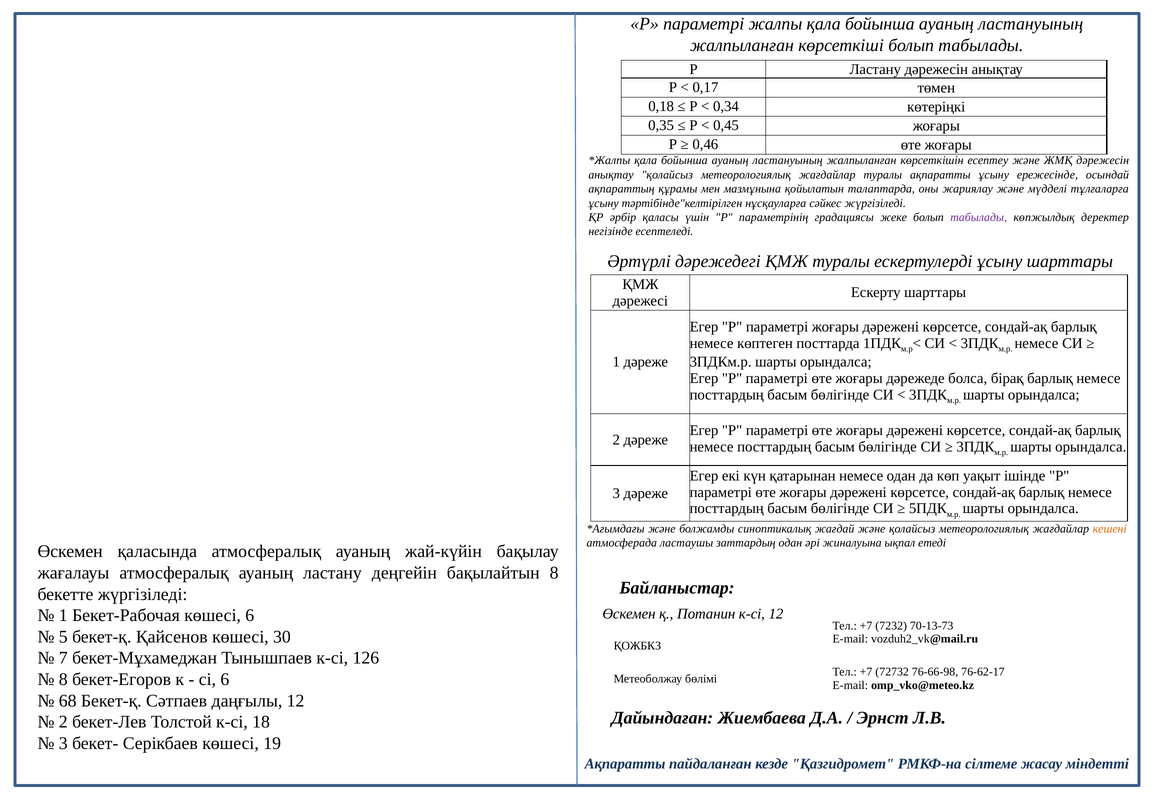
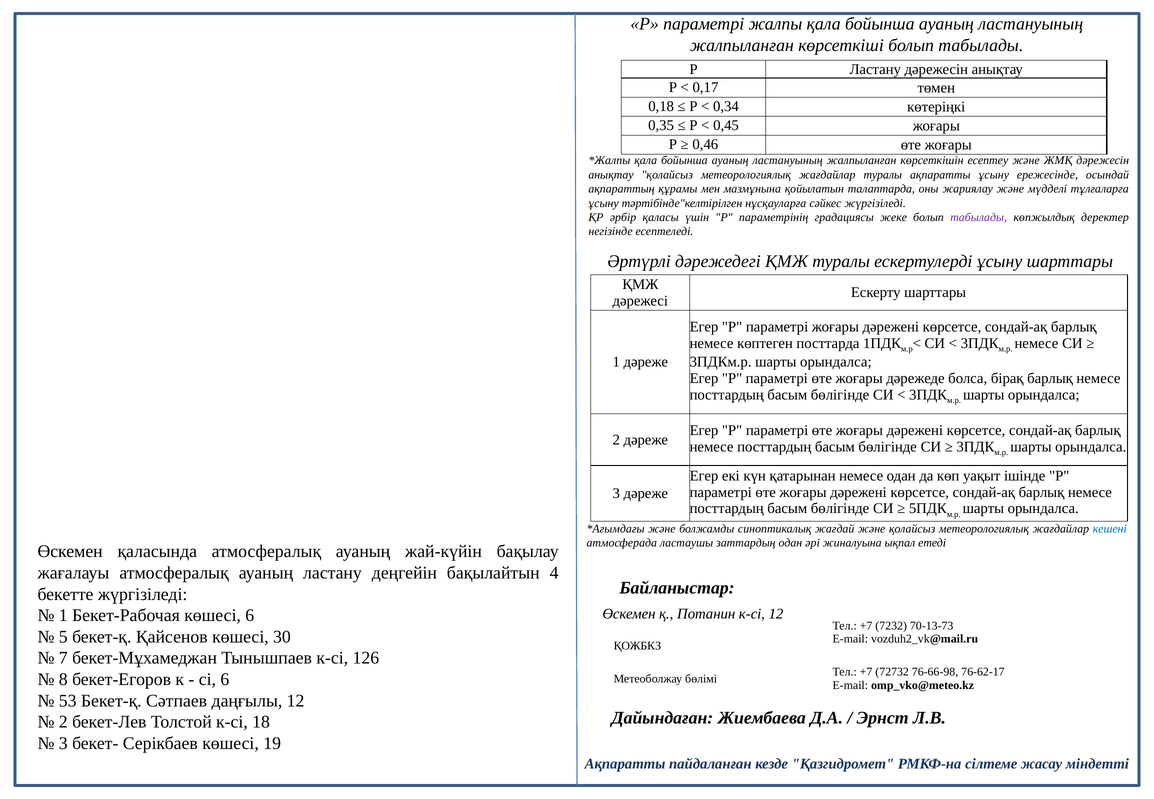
кешені colour: orange -> blue
бақылайтын 8: 8 -> 4
68: 68 -> 53
